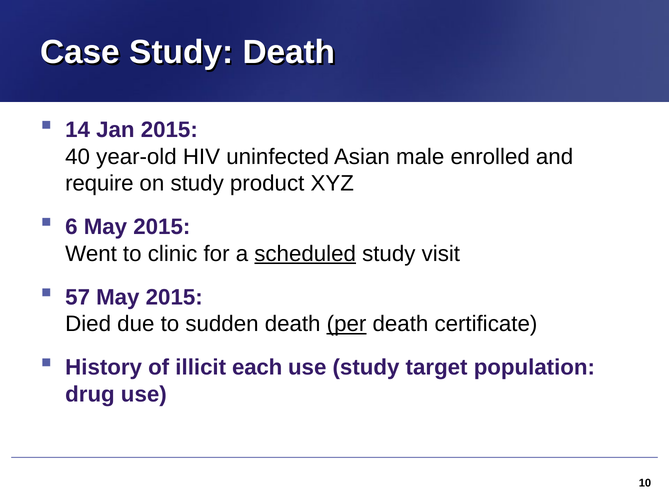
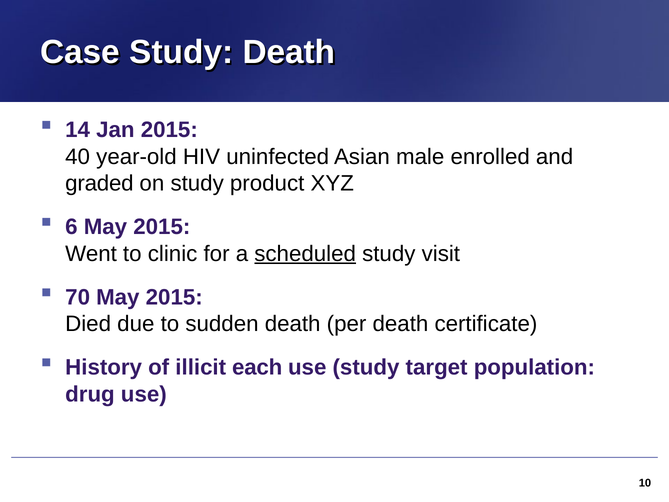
require: require -> graded
57: 57 -> 70
per underline: present -> none
